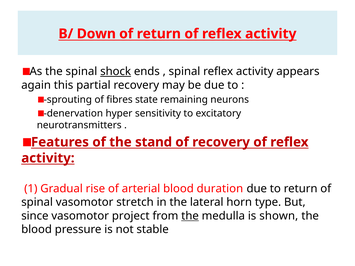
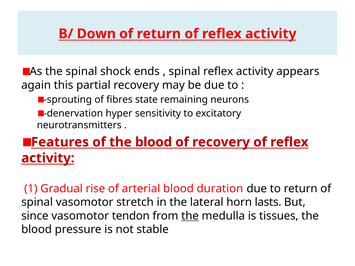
shock underline: present -> none
of the stand: stand -> blood
type: type -> lasts
project: project -> tendon
shown: shown -> tissues
